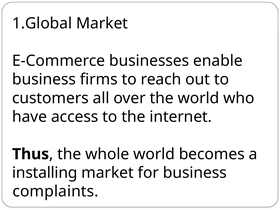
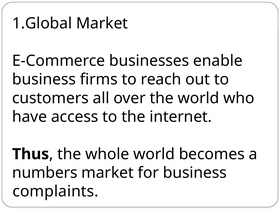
installing: installing -> numbers
